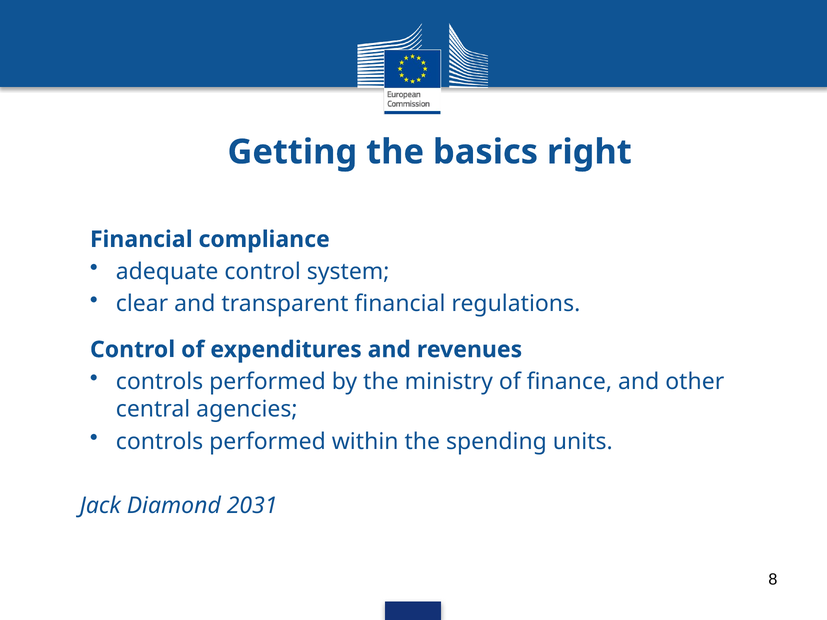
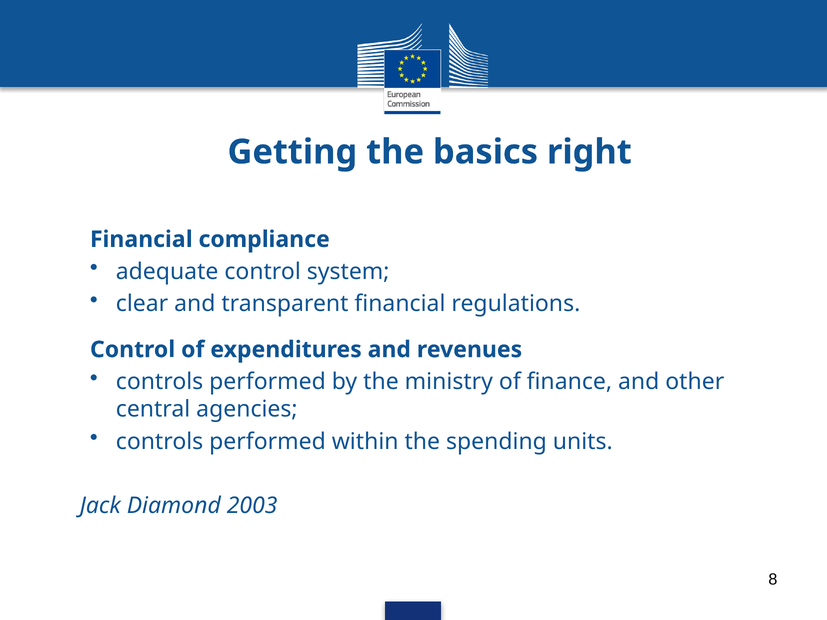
2031: 2031 -> 2003
